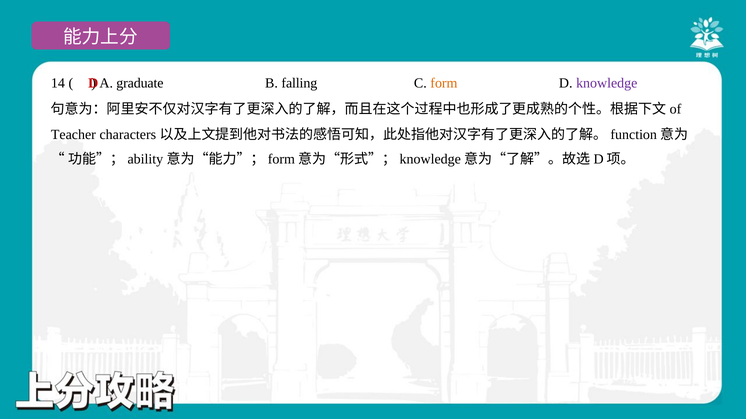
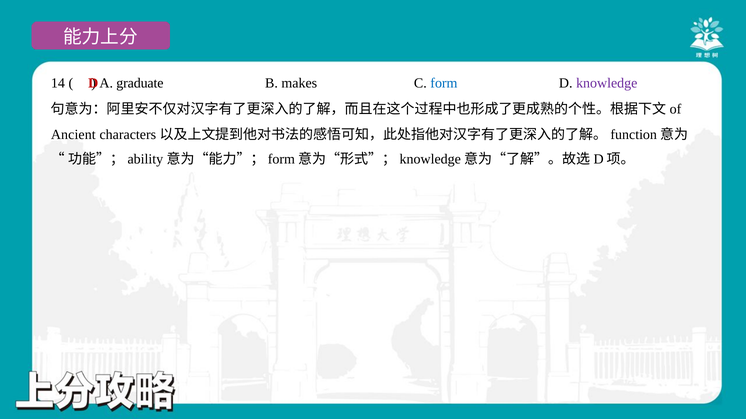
falling: falling -> makes
form colour: orange -> blue
Teacher: Teacher -> Ancient
